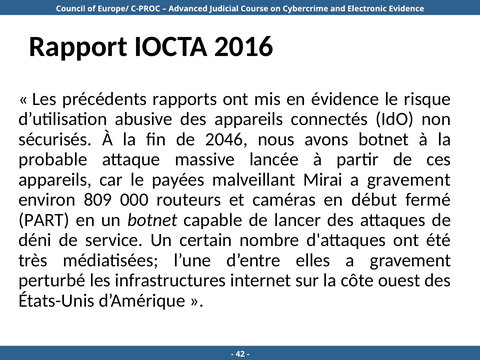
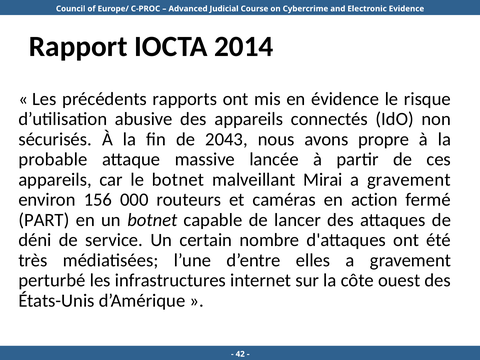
2016: 2016 -> 2014
2046: 2046 -> 2043
avons botnet: botnet -> propre
le payées: payées -> botnet
809: 809 -> 156
début: début -> action
